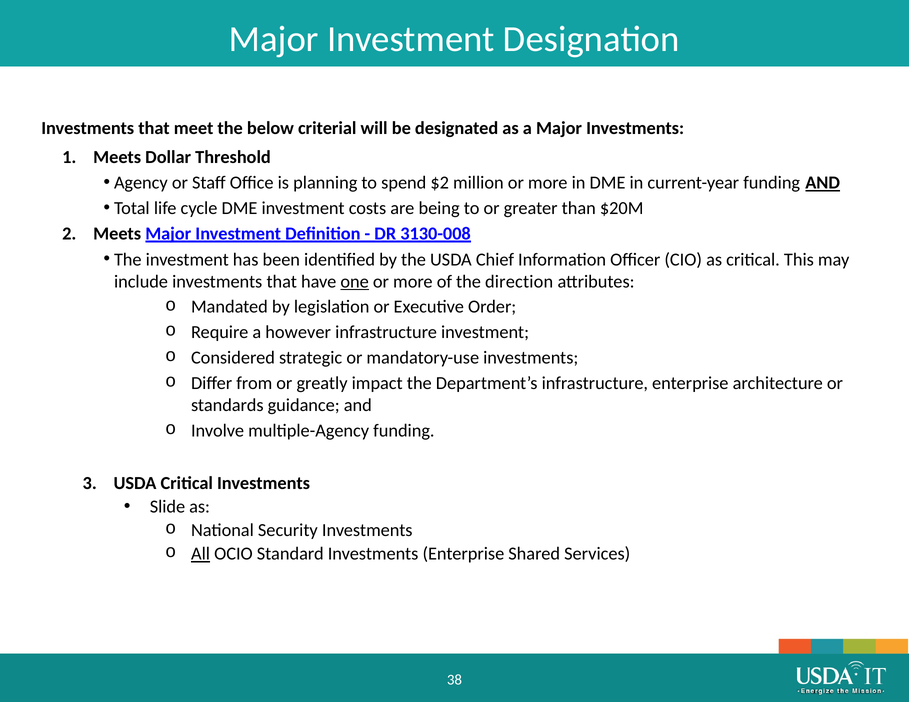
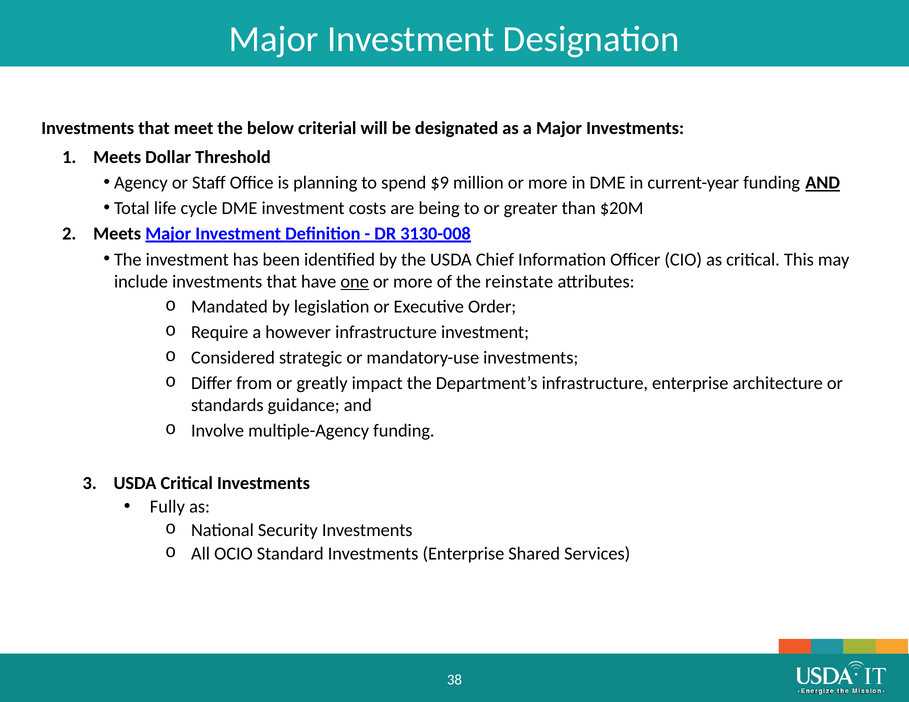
$2: $2 -> $9
direction: direction -> reinstate
Slide: Slide -> Fully
All underline: present -> none
